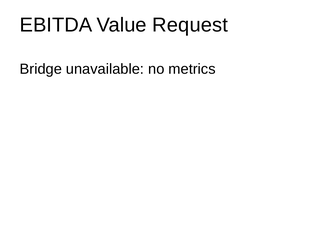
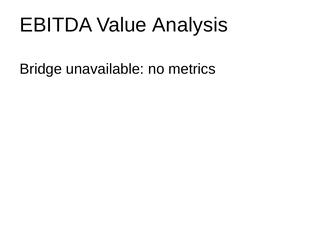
Request: Request -> Analysis
